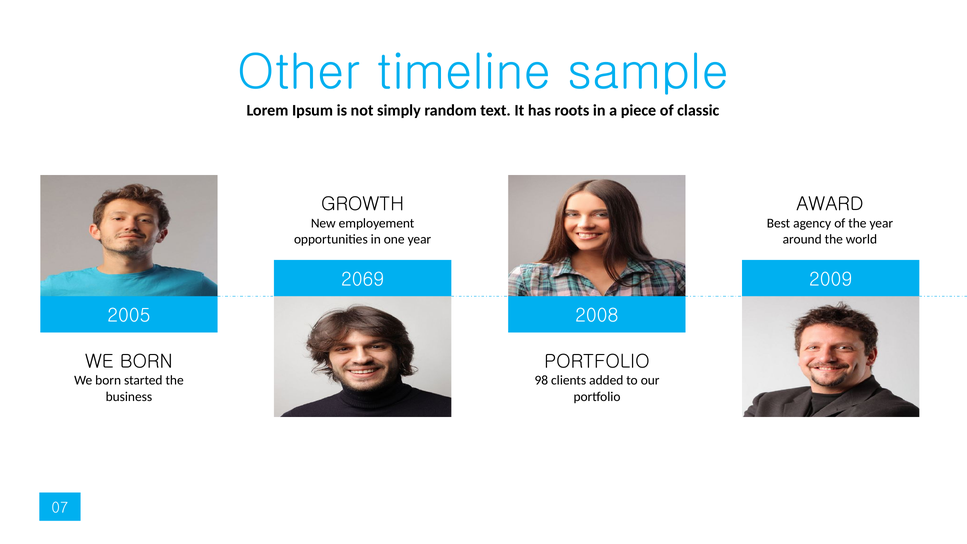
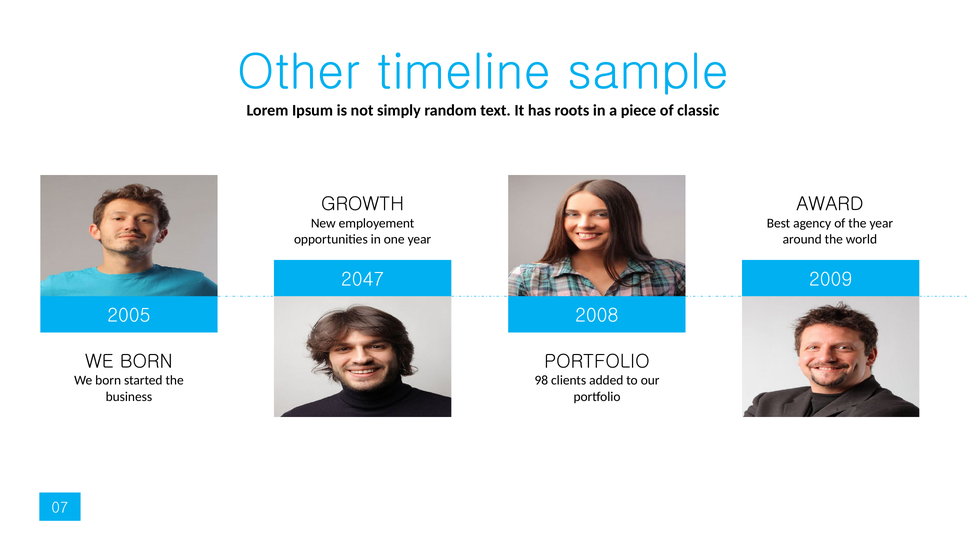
2069: 2069 -> 2047
